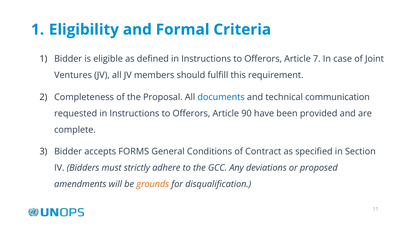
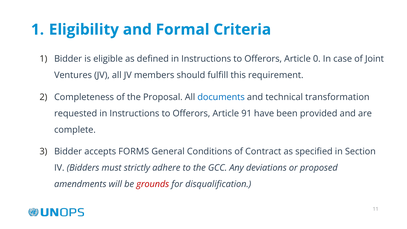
7: 7 -> 0
communication: communication -> transformation
90: 90 -> 91
grounds colour: orange -> red
